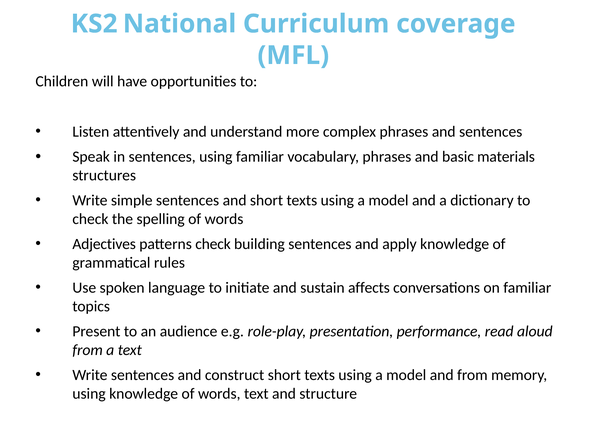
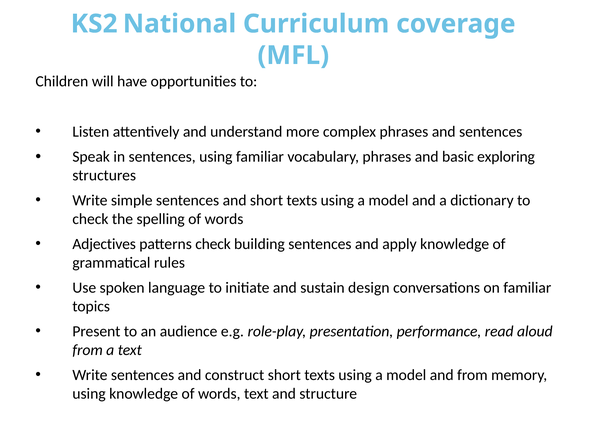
materials: materials -> exploring
affects: affects -> design
